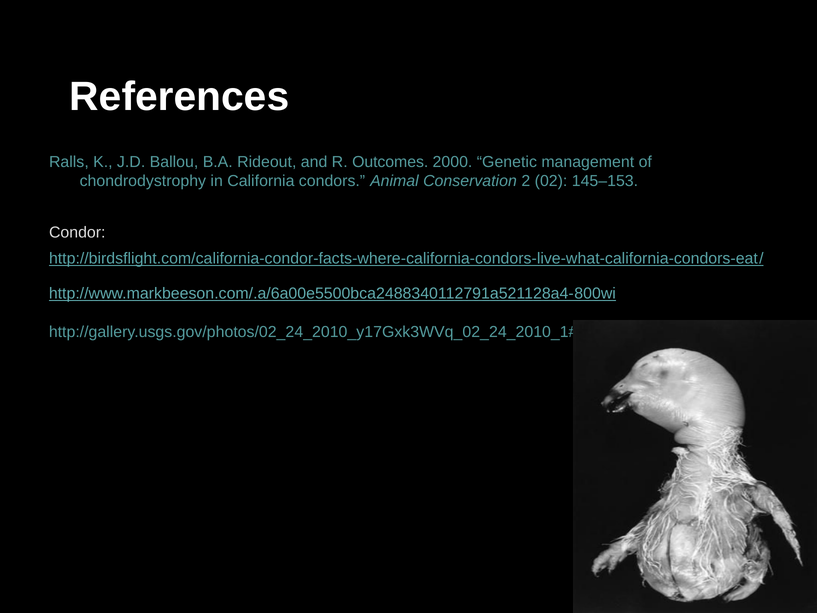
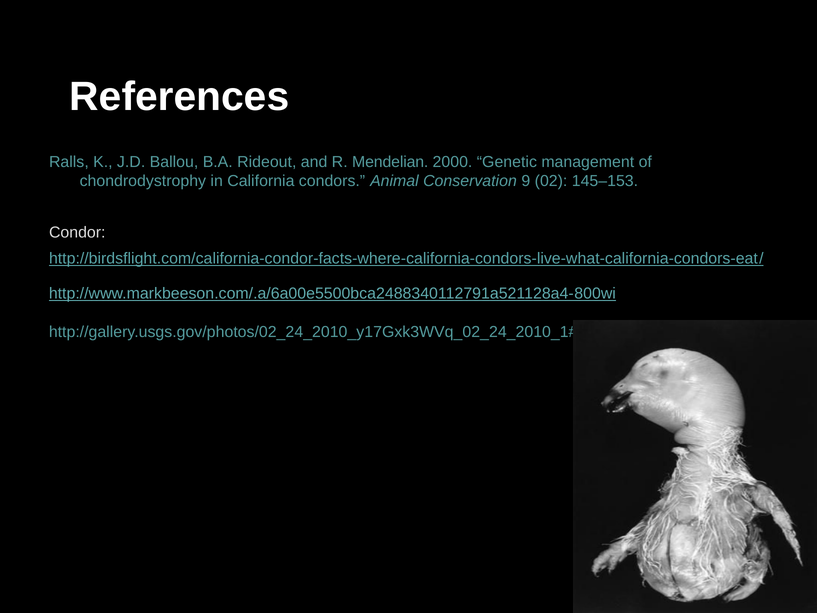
Outcomes: Outcomes -> Mendelian
2: 2 -> 9
